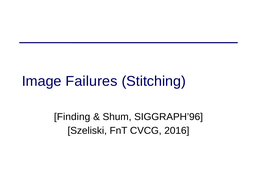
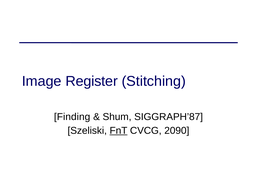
Failures: Failures -> Register
SIGGRAPH’96: SIGGRAPH’96 -> SIGGRAPH’87
FnT underline: none -> present
2016: 2016 -> 2090
